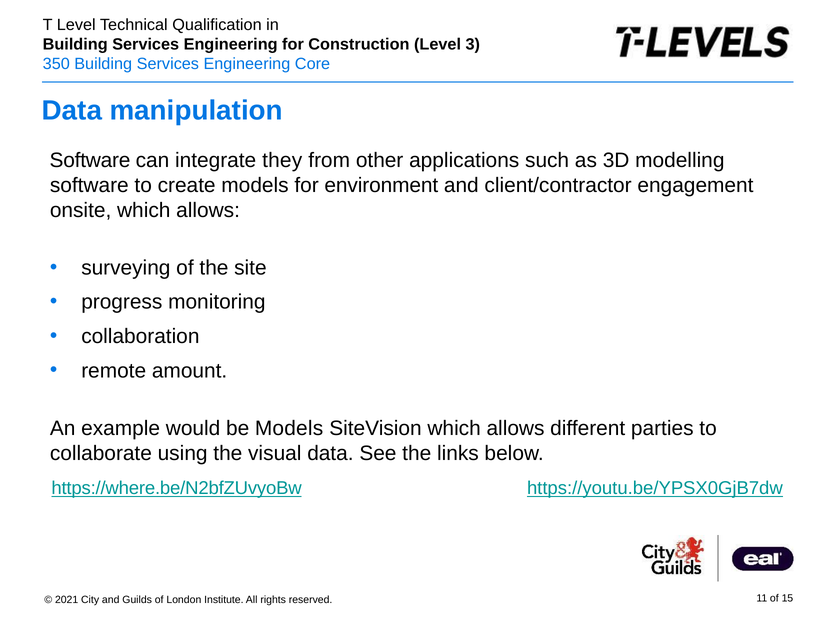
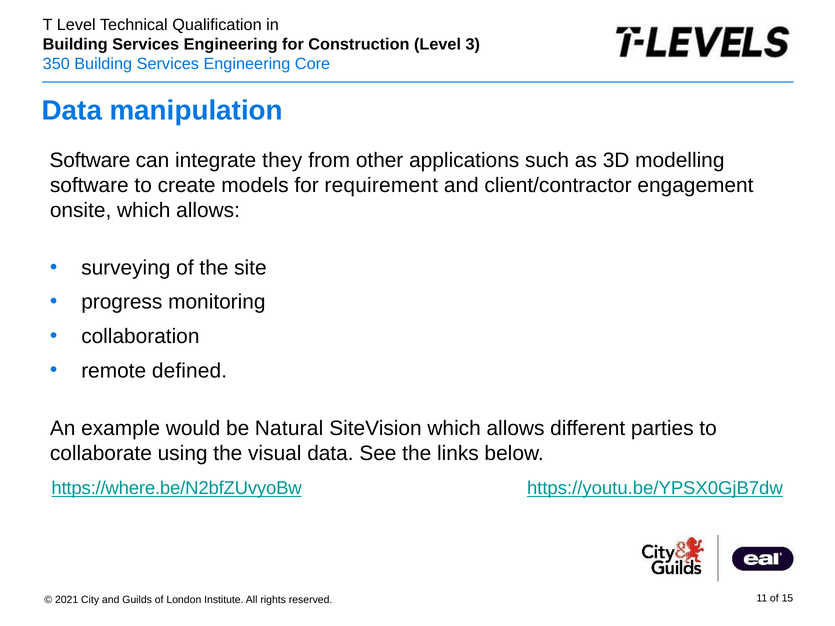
environment: environment -> requirement
amount: amount -> defined
be Models: Models -> Natural
